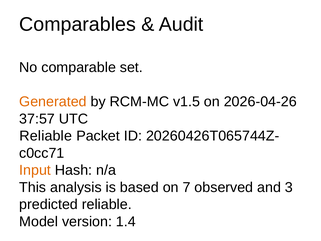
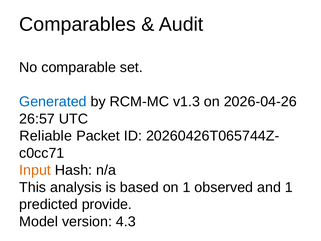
Generated colour: orange -> blue
v1.5: v1.5 -> v1.3
37:57: 37:57 -> 26:57
on 7: 7 -> 1
and 3: 3 -> 1
predicted reliable: reliable -> provide
1.4: 1.4 -> 4.3
